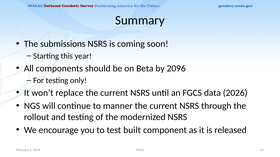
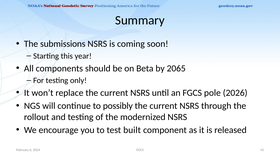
2096: 2096 -> 2065
data: data -> pole
manner: manner -> possibly
